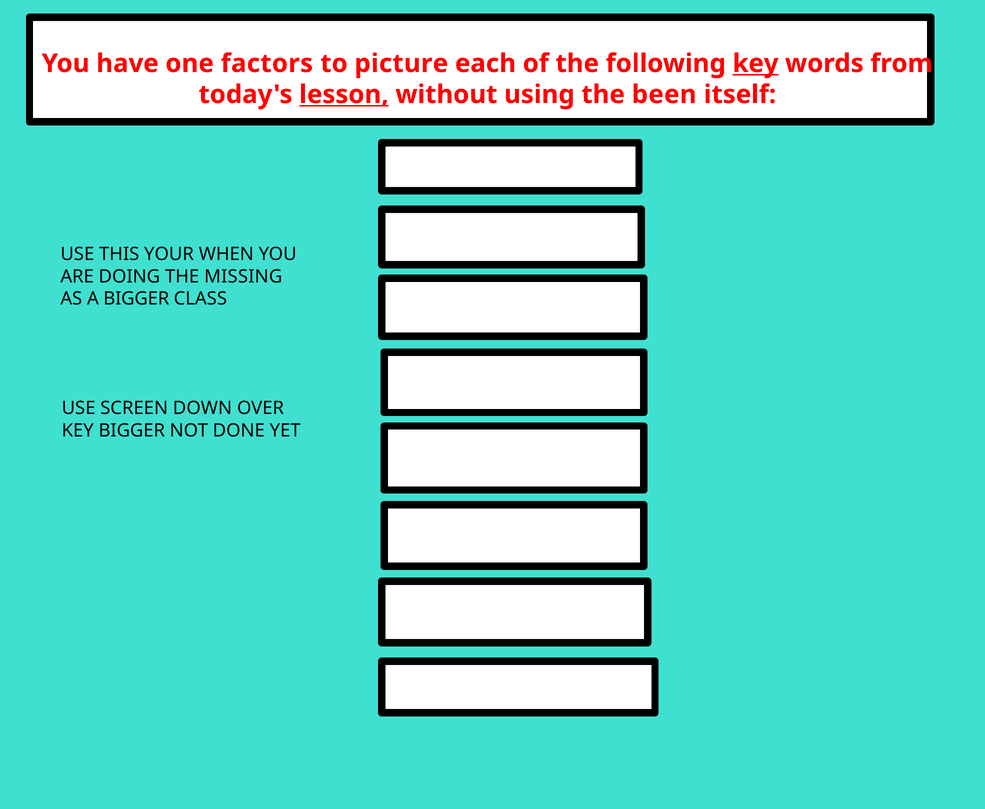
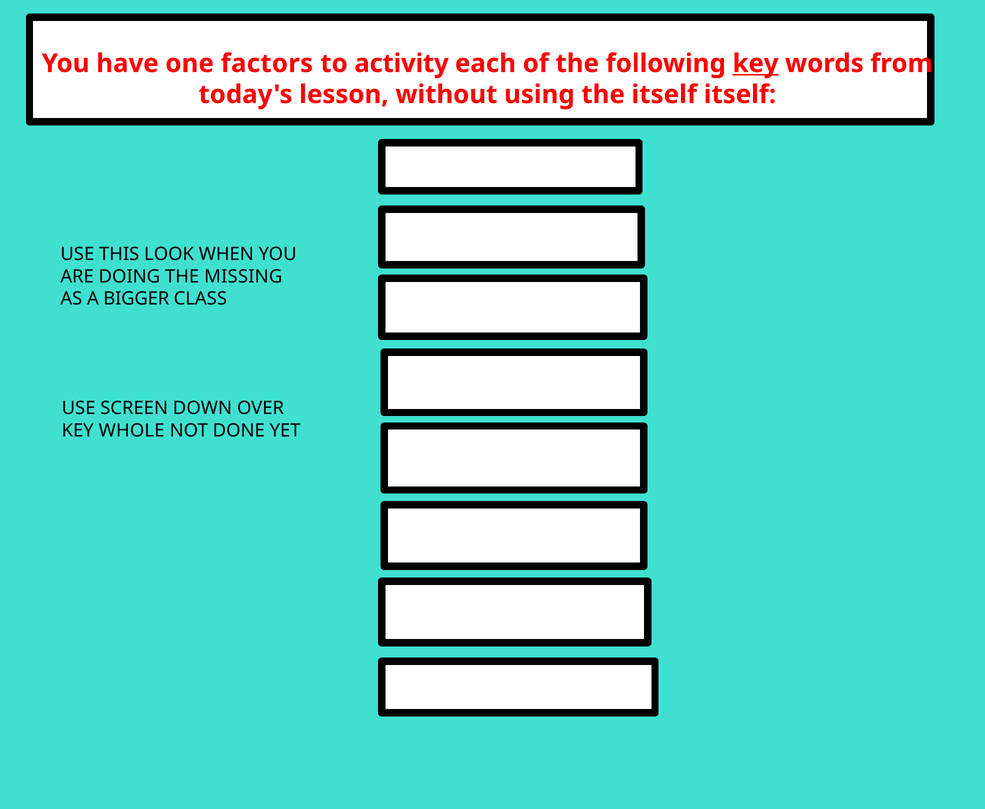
picture: picture -> activity
lesson underline: present -> none
the been: been -> itself
YOUR: YOUR -> LOOK
KEY BIGGER: BIGGER -> WHOLE
